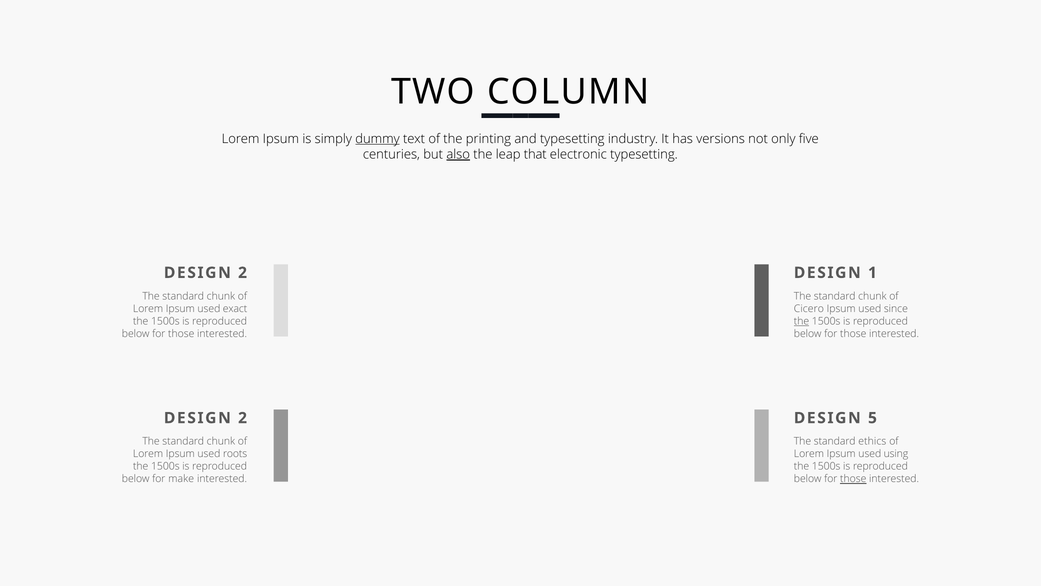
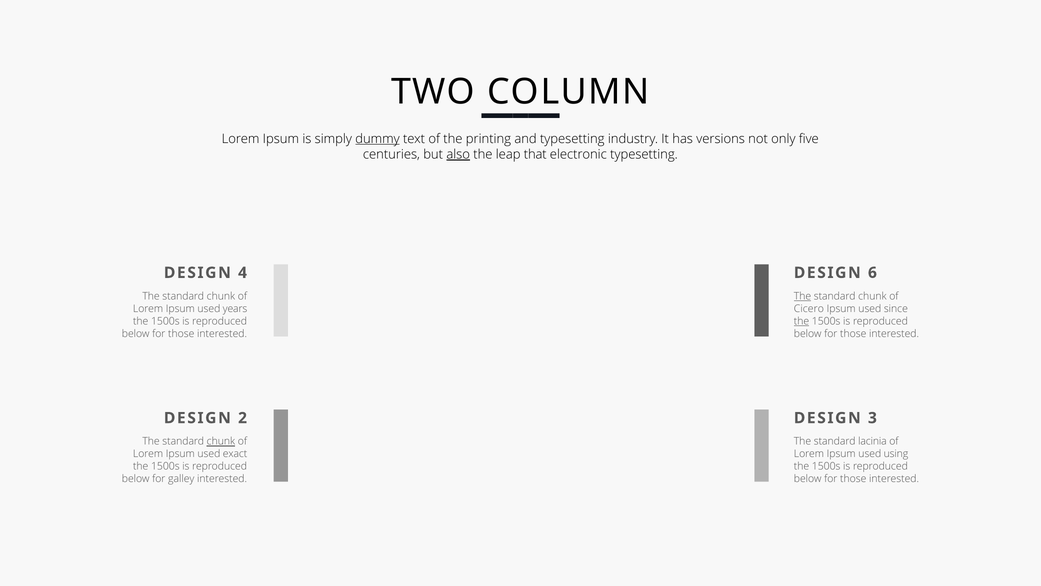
2 at (243, 273): 2 -> 4
1: 1 -> 6
The at (802, 296) underline: none -> present
exact: exact -> years
5: 5 -> 3
chunk at (221, 441) underline: none -> present
ethics: ethics -> lacinia
roots: roots -> exact
make: make -> galley
those at (853, 479) underline: present -> none
